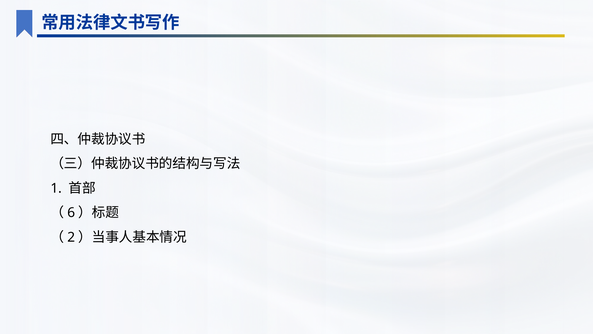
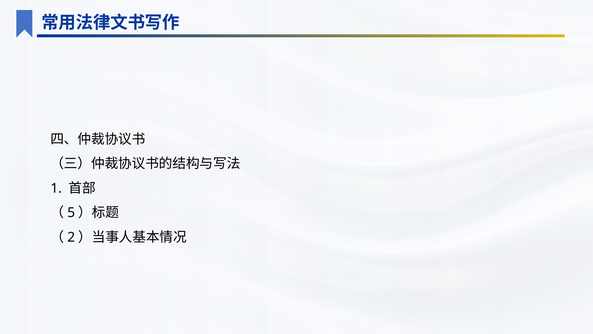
6: 6 -> 5
